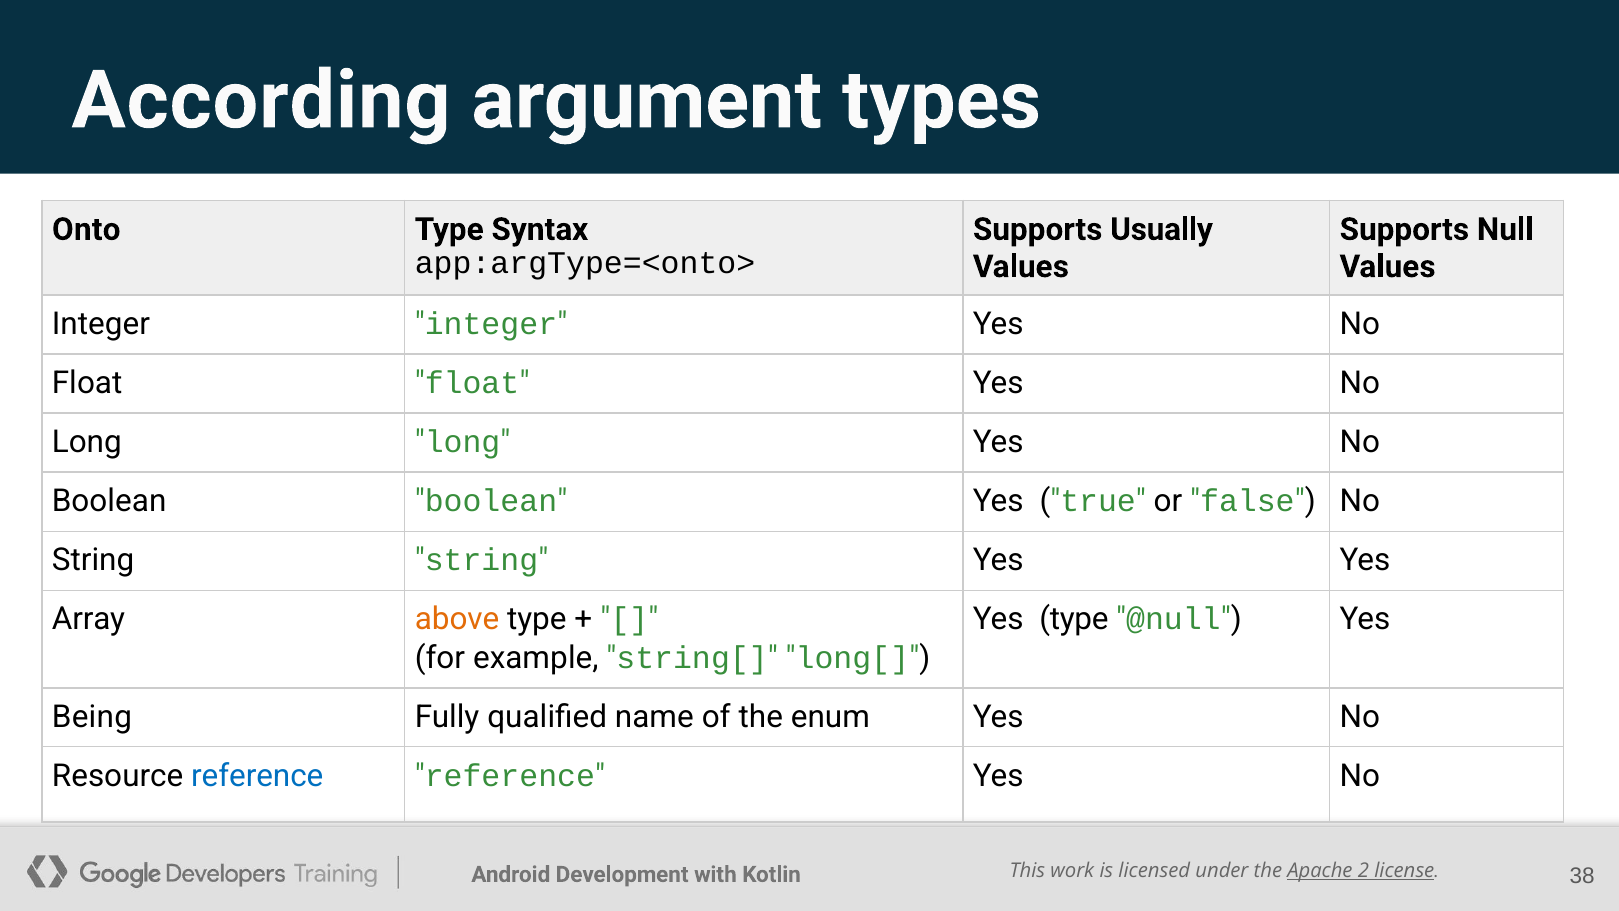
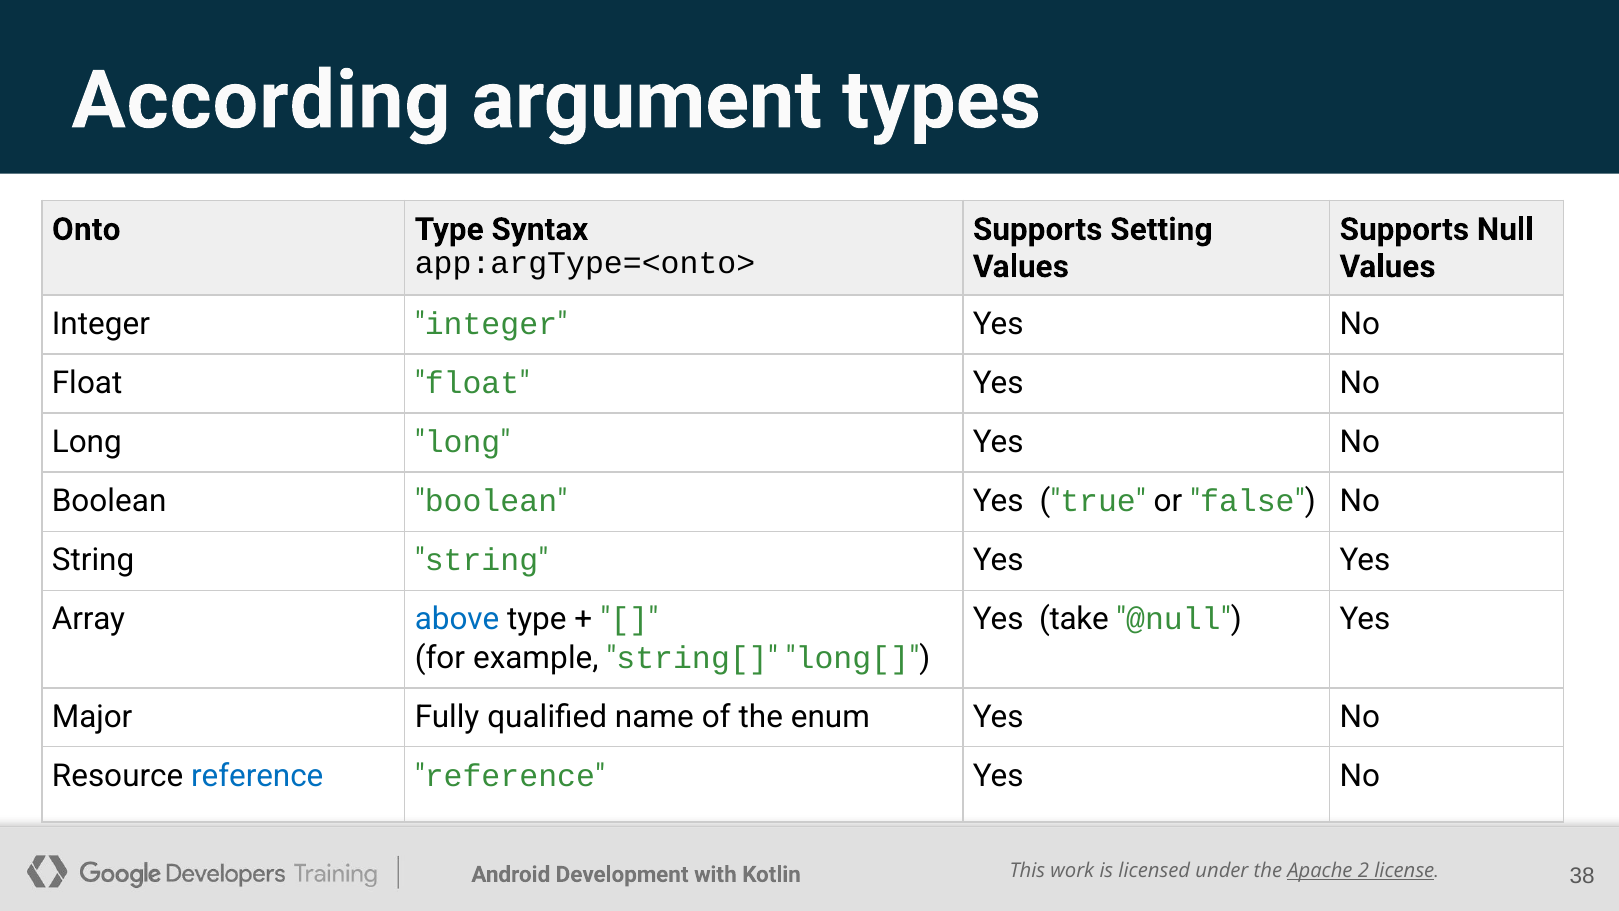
Usually: Usually -> Setting
above colour: orange -> blue
Yes type: type -> take
Being: Being -> Major
